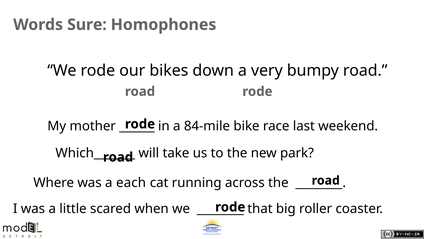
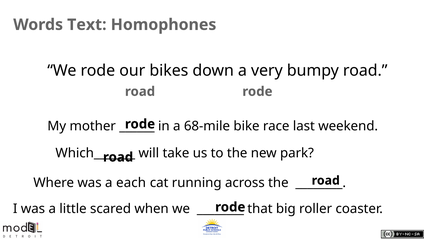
Sure: Sure -> Text
84-mile: 84-mile -> 68-mile
